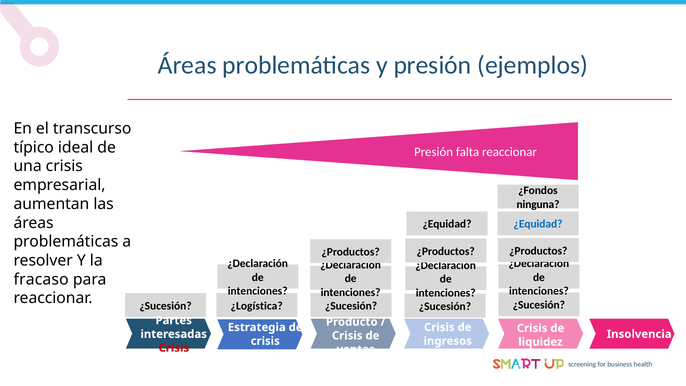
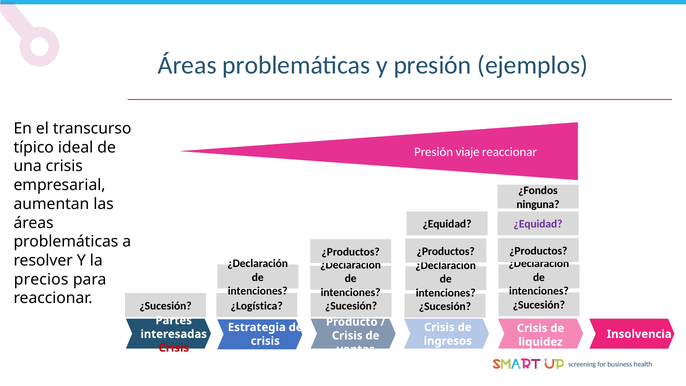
falta: falta -> viaje
¿Equidad at (538, 224) colour: blue -> purple
fracaso: fracaso -> precios
